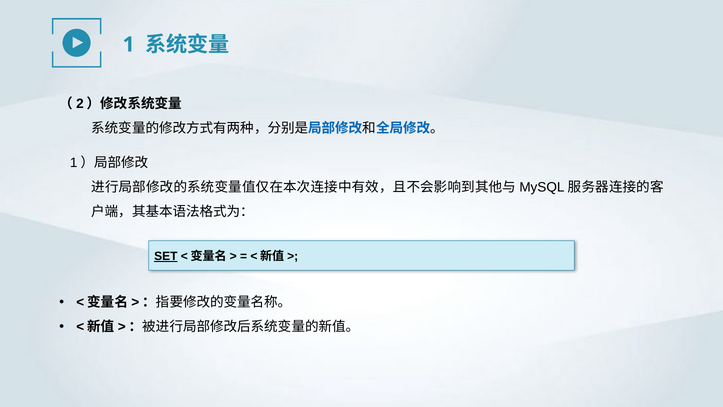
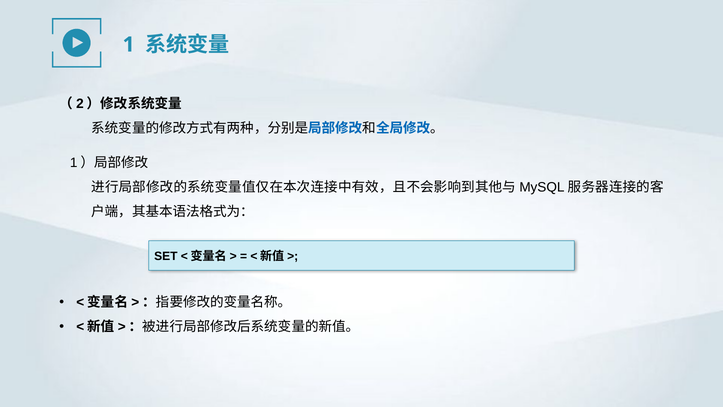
SET underline: present -> none
